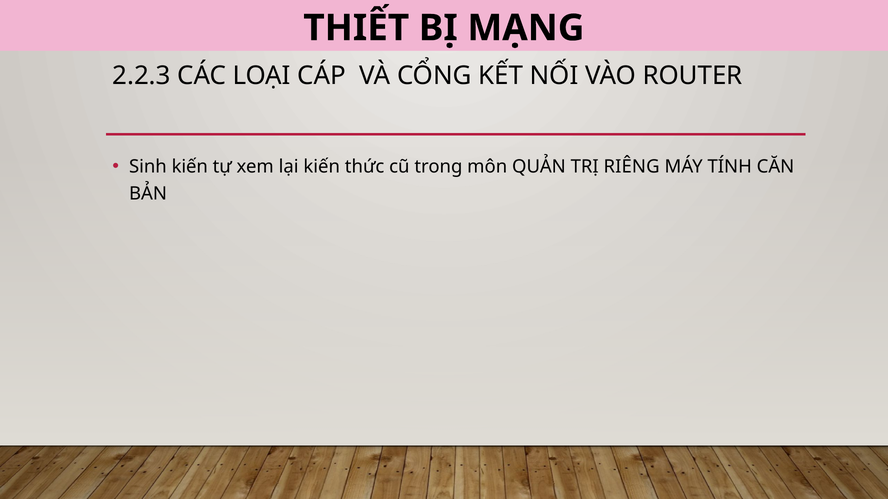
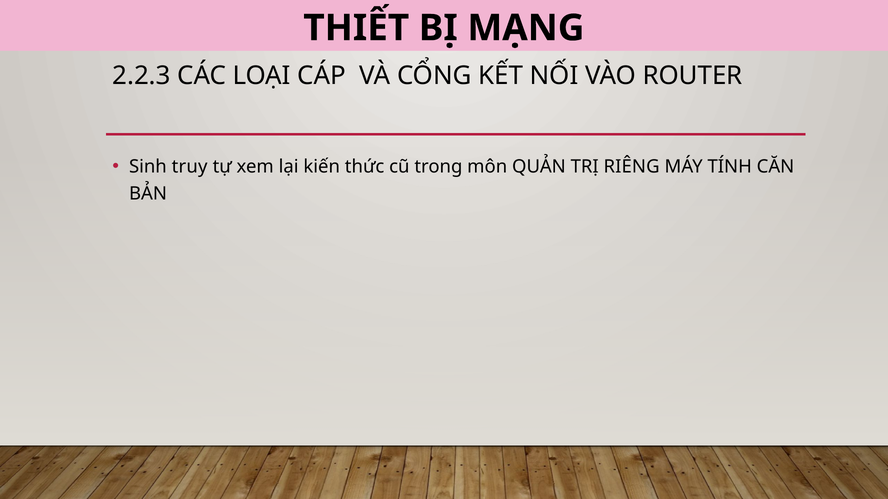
Sinh kiến: kiến -> truy
